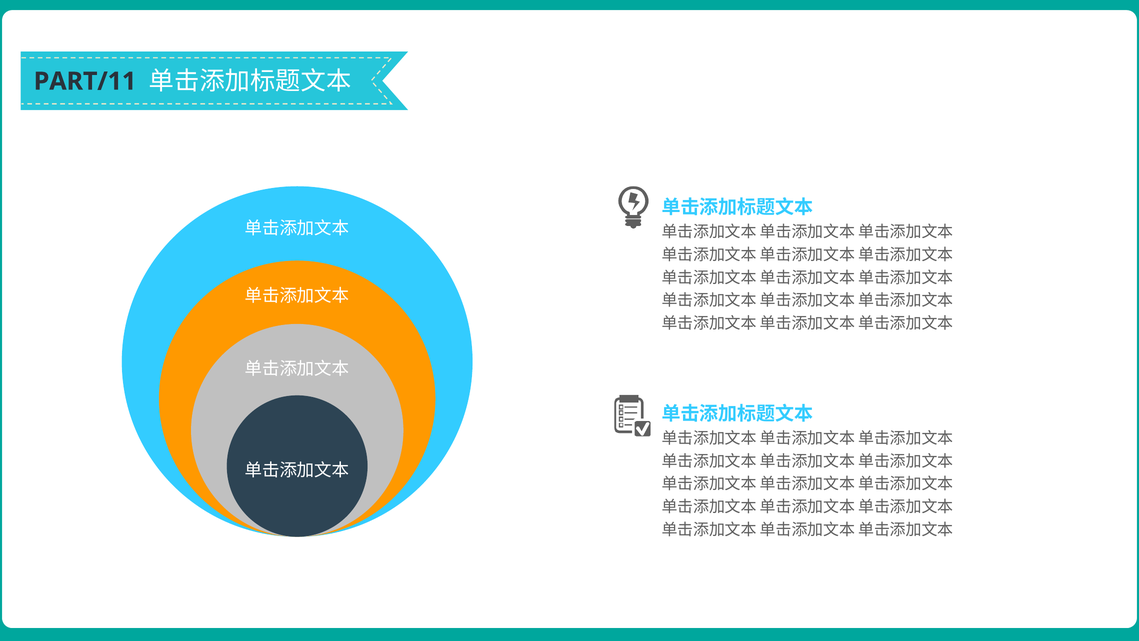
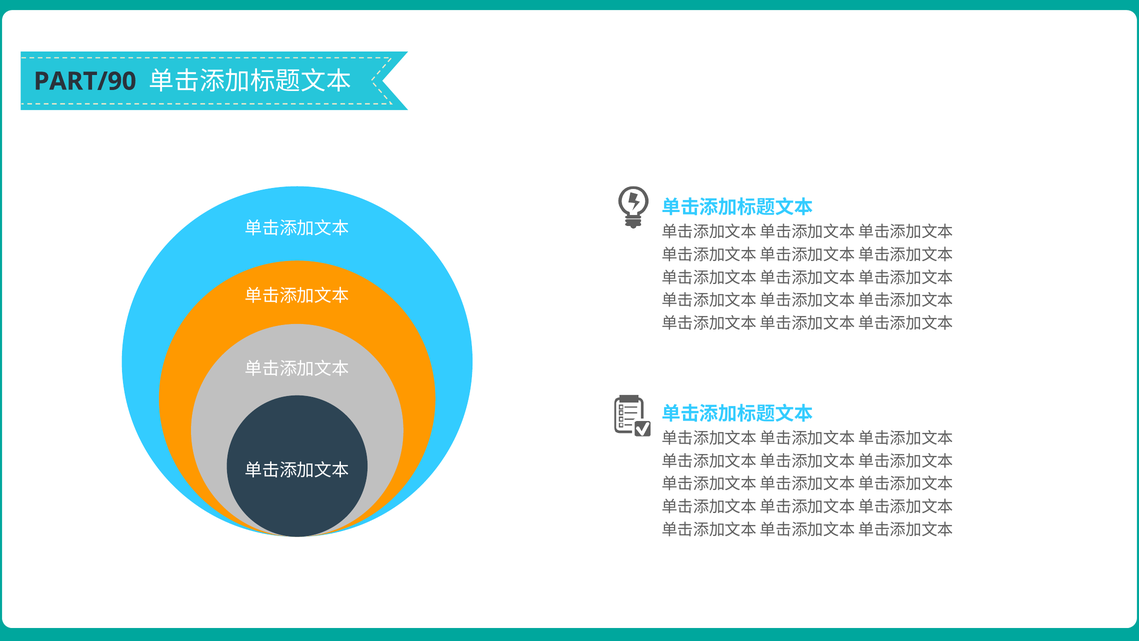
PART/11: PART/11 -> PART/90
